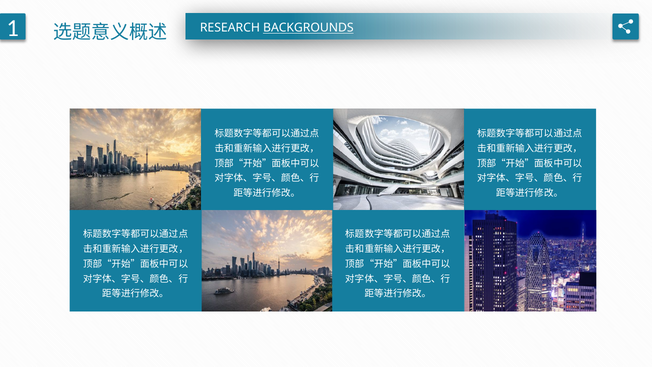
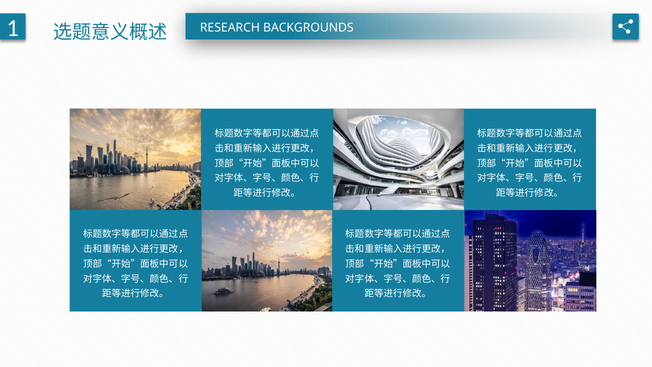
BACKGROUNDS underline: present -> none
